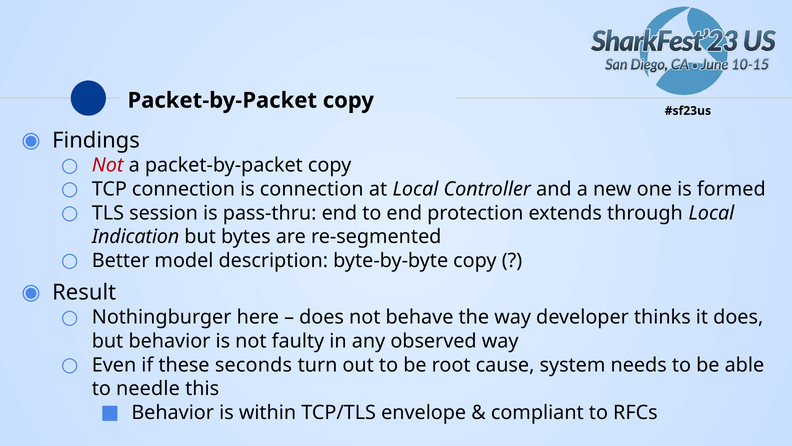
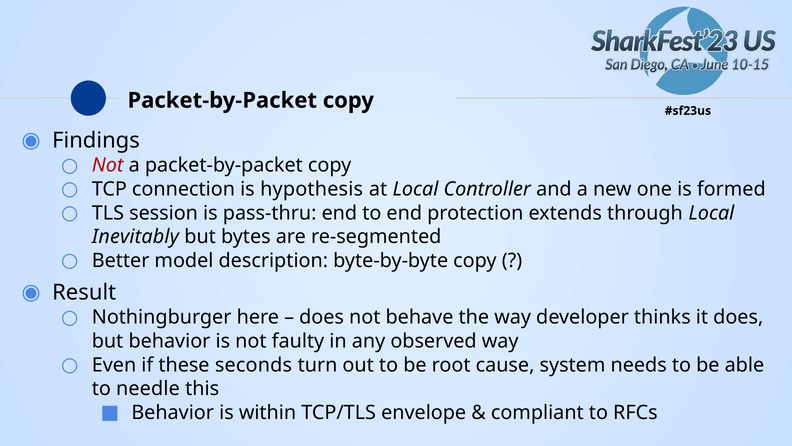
is connection: connection -> hypothesis
Indication: Indication -> Inevitably
